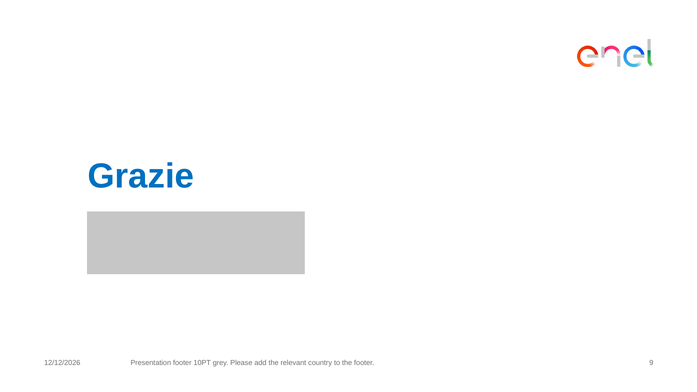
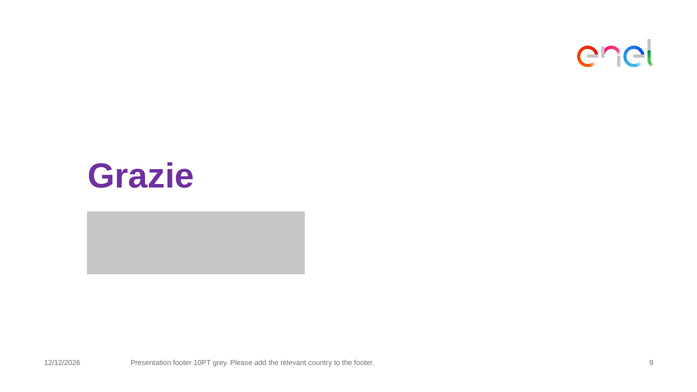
Grazie colour: blue -> purple
